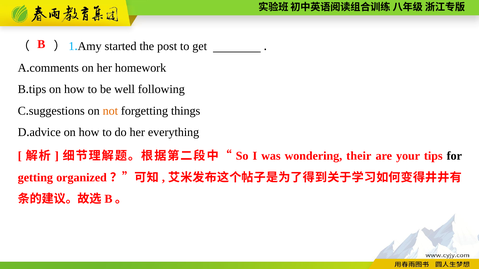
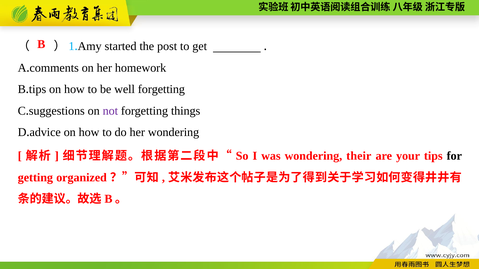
well following: following -> forgetting
not colour: orange -> purple
her everything: everything -> wondering
